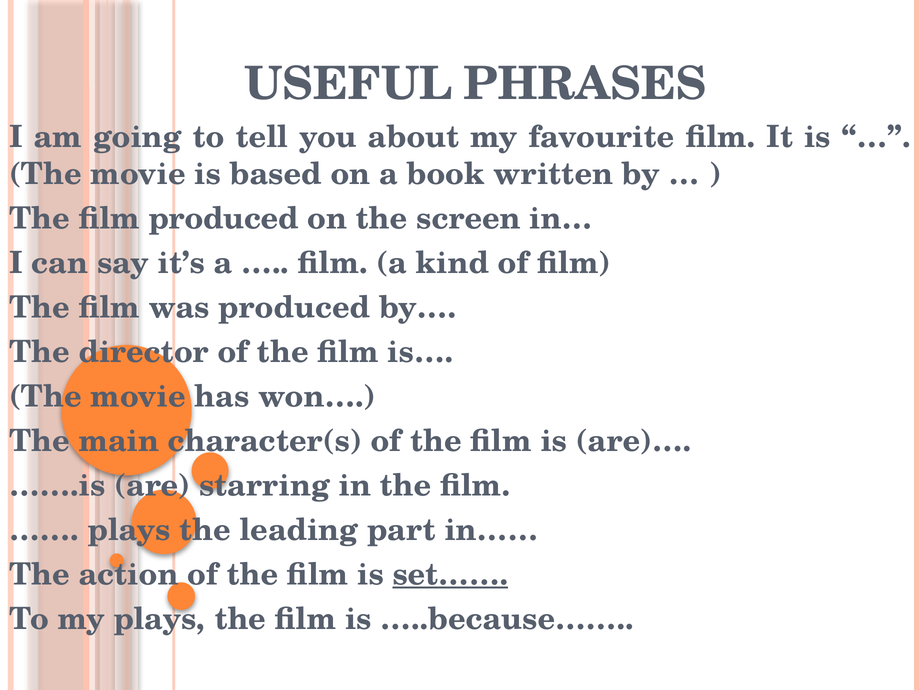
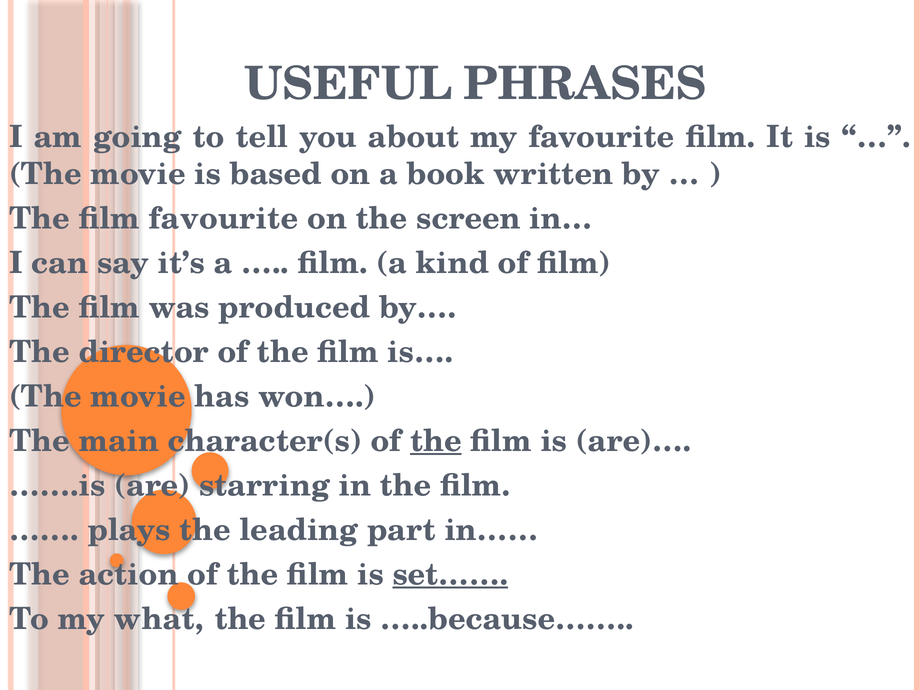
film produced: produced -> favourite
the at (436, 441) underline: none -> present
my plays: plays -> what
